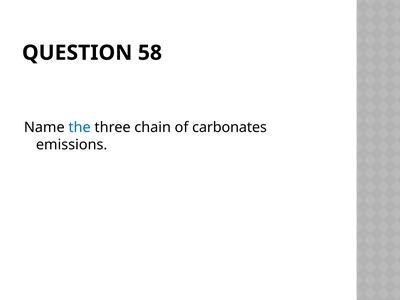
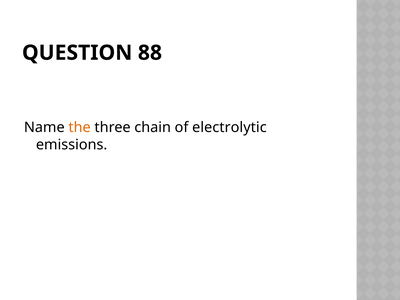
58: 58 -> 88
the colour: blue -> orange
carbonates: carbonates -> electrolytic
